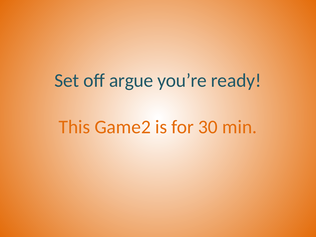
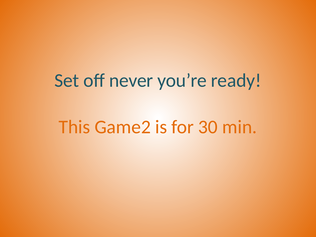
argue: argue -> never
